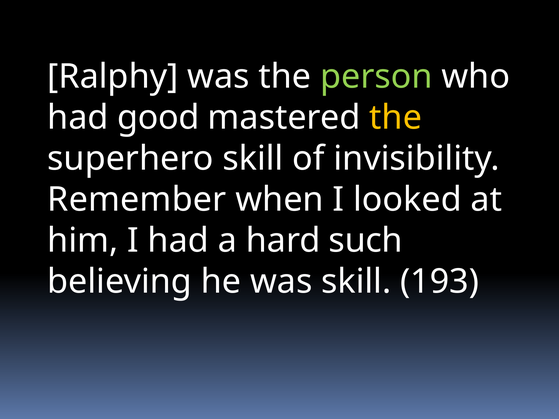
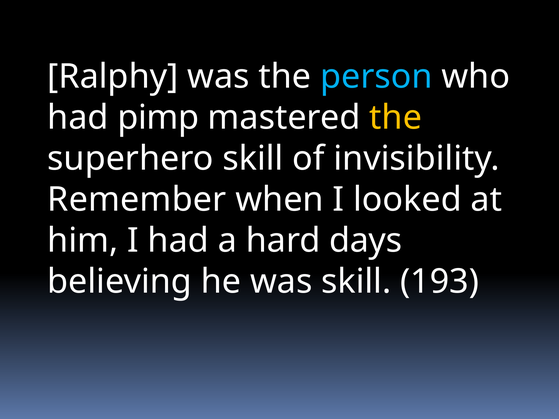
person colour: light green -> light blue
good: good -> pimp
such: such -> days
